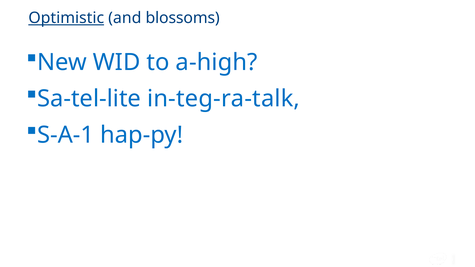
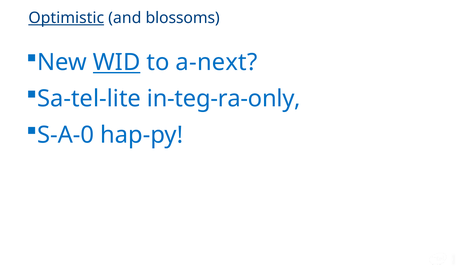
WID underline: none -> present
a-high: a-high -> a-next
in-teg-ra-talk: in-teg-ra-talk -> in-teg-ra-only
S-A-1: S-A-1 -> S-A-0
